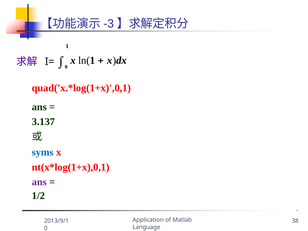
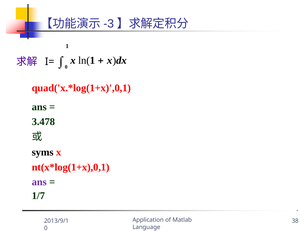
3.137: 3.137 -> 3.478
syms colour: blue -> black
1/2: 1/2 -> 1/7
